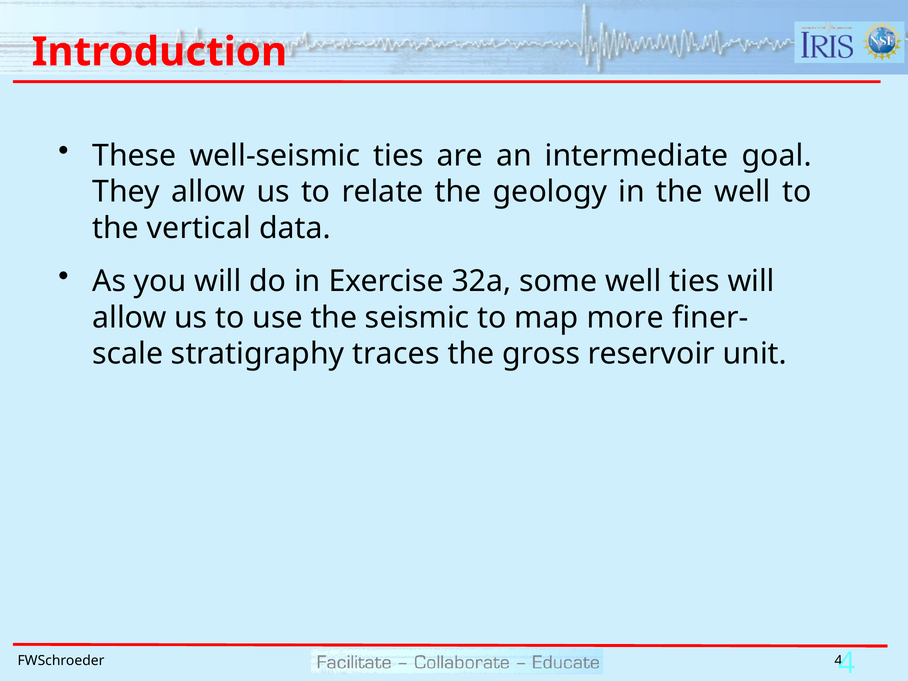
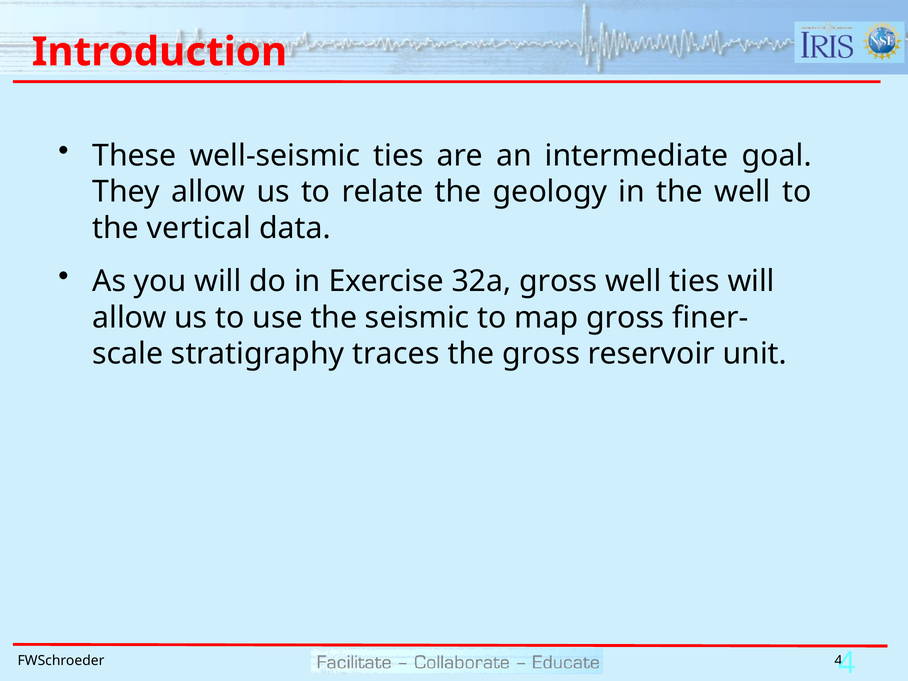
32a some: some -> gross
map more: more -> gross
